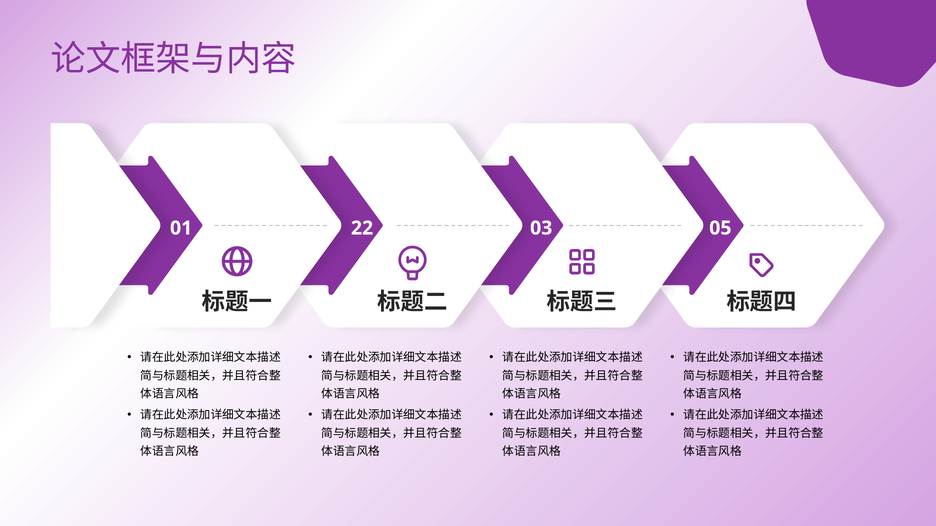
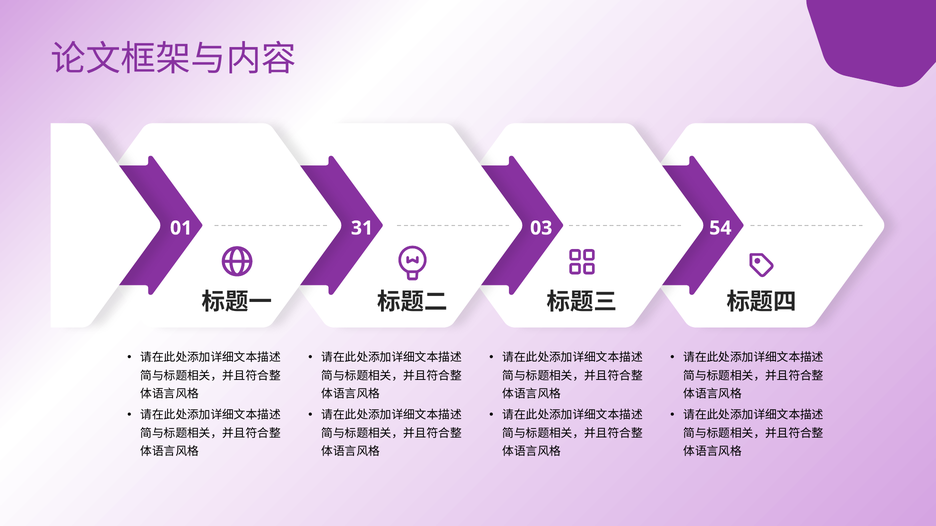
22: 22 -> 31
05: 05 -> 54
